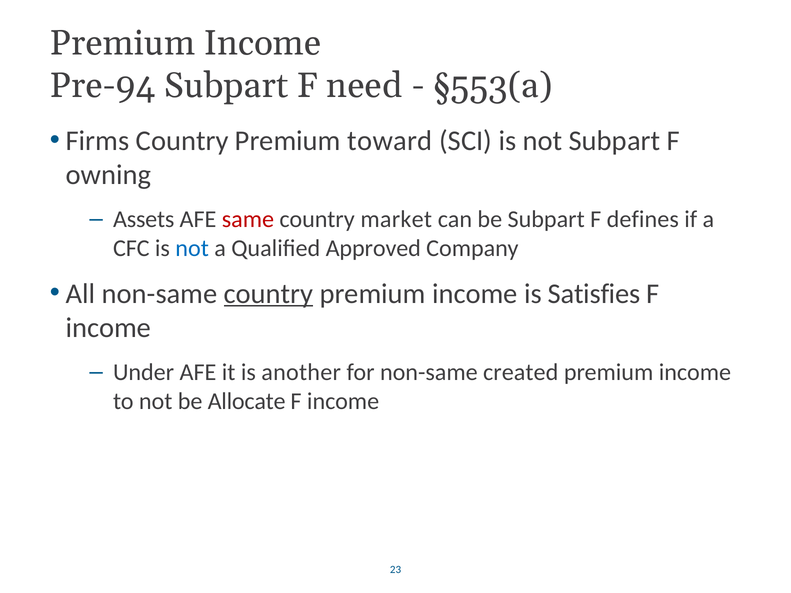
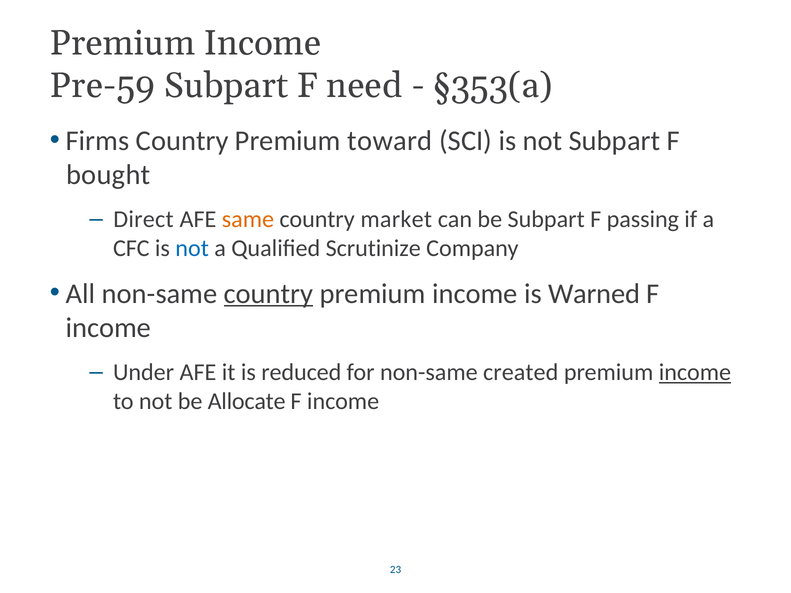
Pre-94: Pre-94 -> Pre-59
§553(a: §553(a -> §353(a
owning: owning -> bought
Assets: Assets -> Direct
same colour: red -> orange
defines: defines -> passing
Approved: Approved -> Scrutinize
Satisfies: Satisfies -> Warned
another: another -> reduced
income at (695, 373) underline: none -> present
